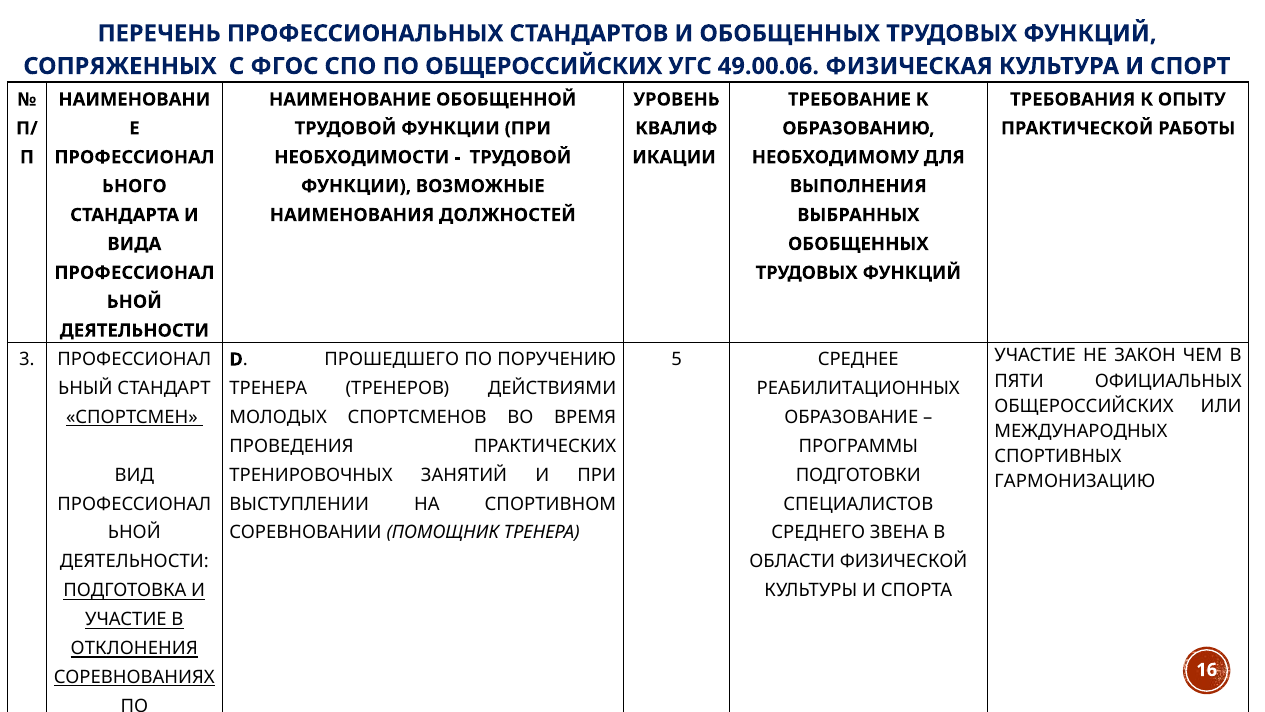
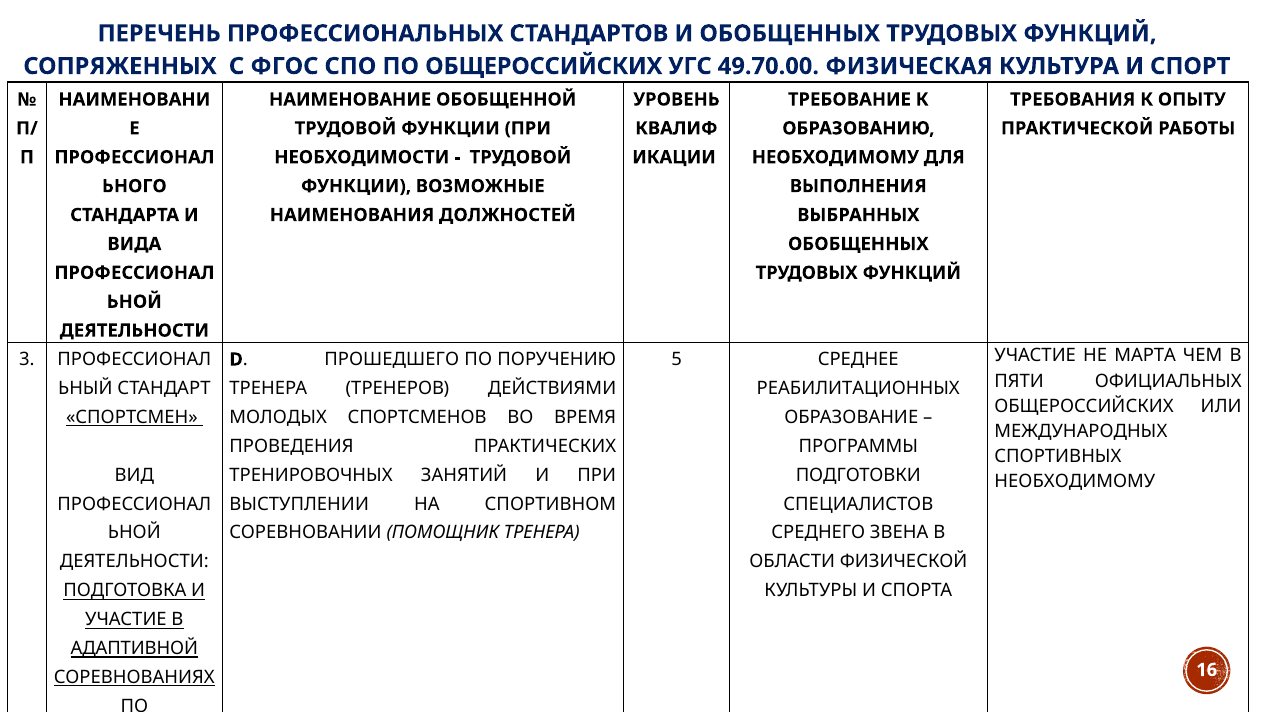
49.00.06: 49.00.06 -> 49.70.00
ЗАКОН: ЗАКОН -> МАРТА
ГАРМОНИЗАЦИЮ at (1075, 481): ГАРМОНИЗАЦИЮ -> НЕОБХОДИМОМУ
ОТКЛОНЕНИЯ: ОТКЛОНЕНИЯ -> АДАПТИВНОЙ
